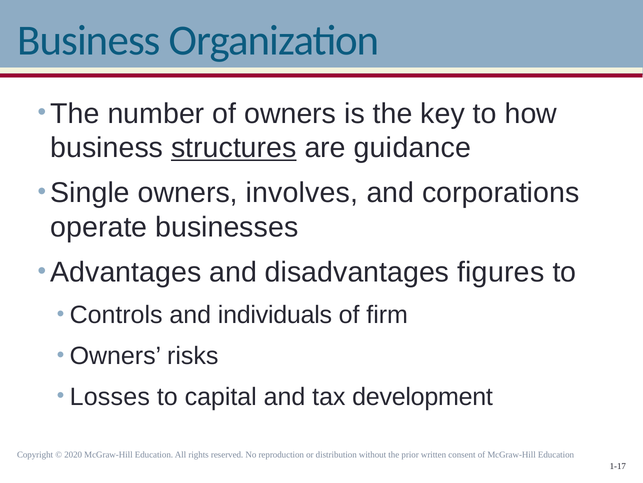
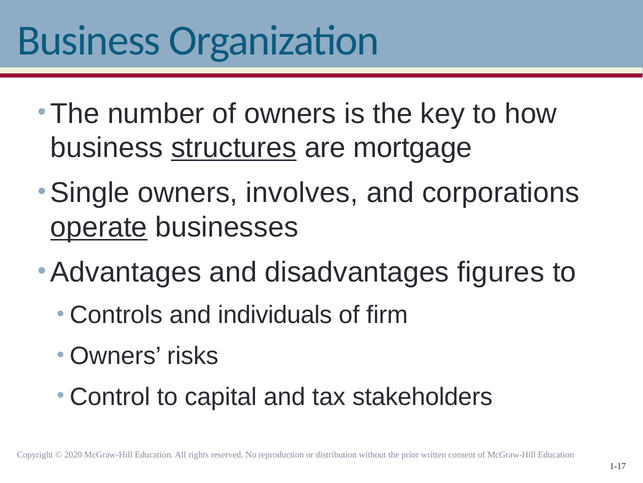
guidance: guidance -> mortgage
operate underline: none -> present
Losses: Losses -> Control
development: development -> stakeholders
